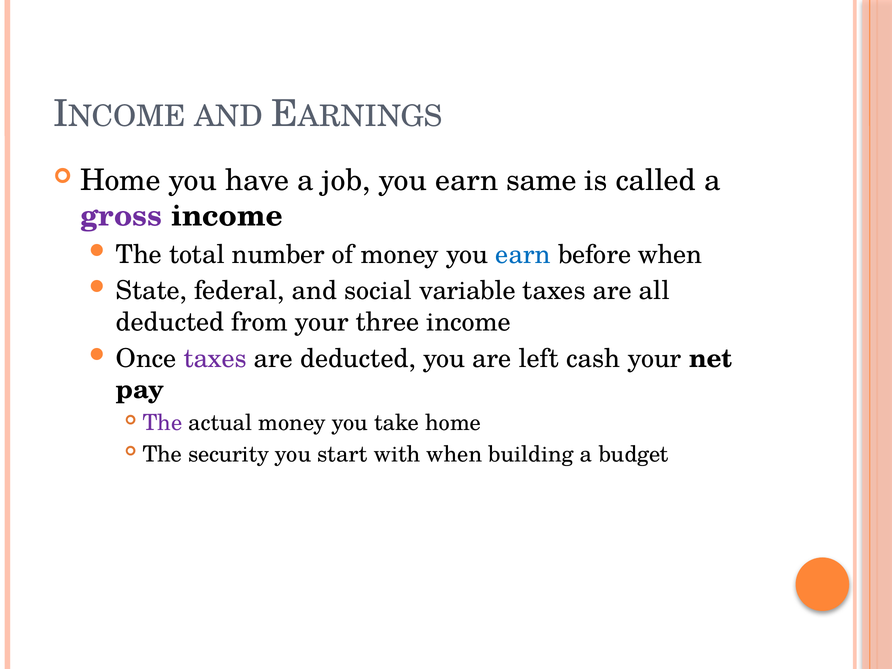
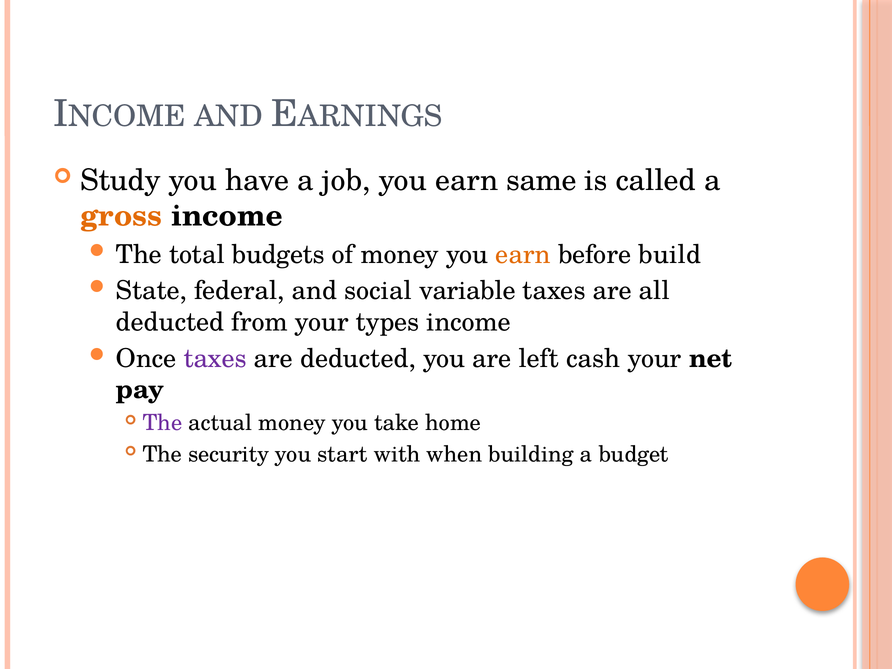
Home at (120, 180): Home -> Study
gross colour: purple -> orange
number: number -> budgets
earn at (523, 254) colour: blue -> orange
before when: when -> build
three: three -> types
